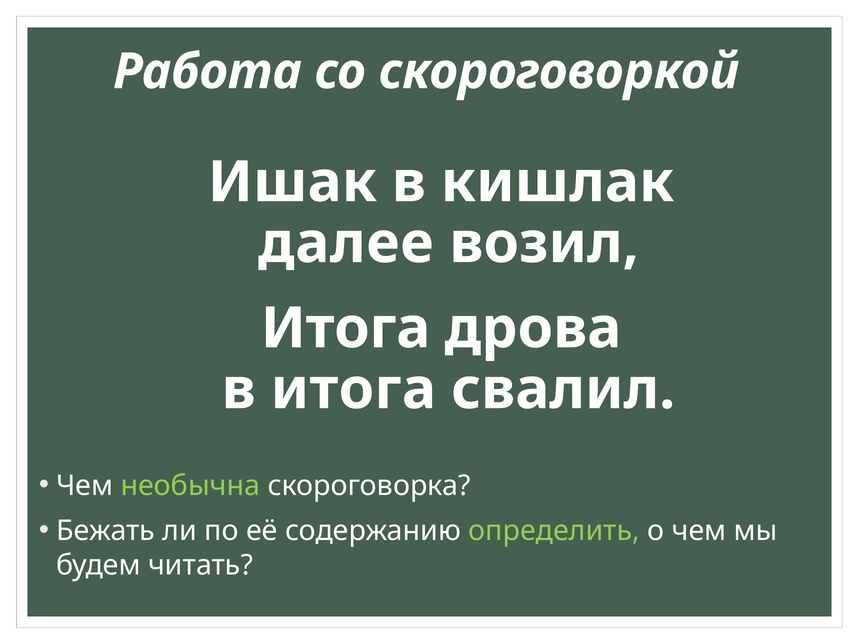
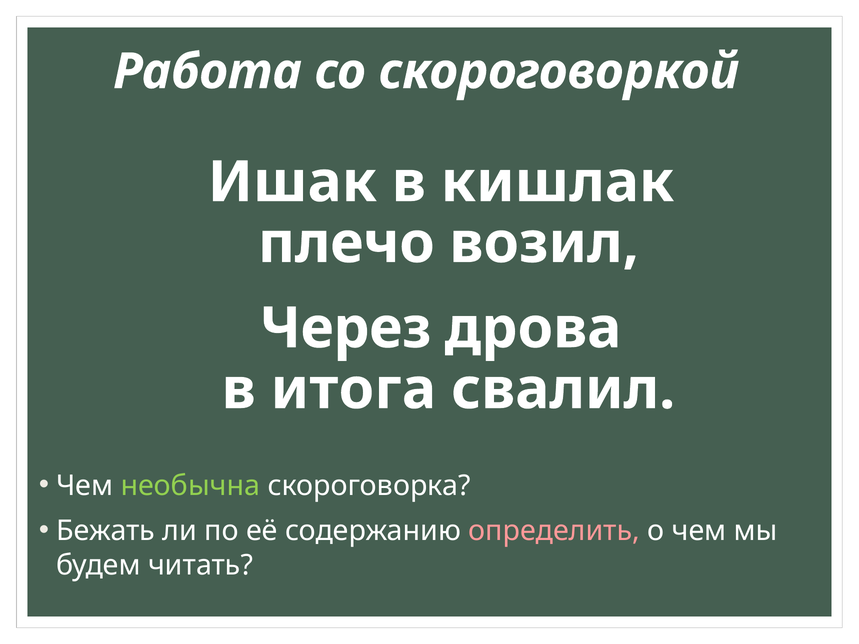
далее: далее -> плечо
Итога at (346, 328): Итога -> Через
определить colour: light green -> pink
